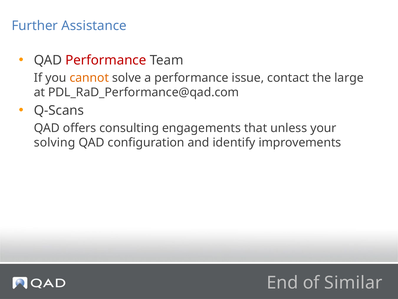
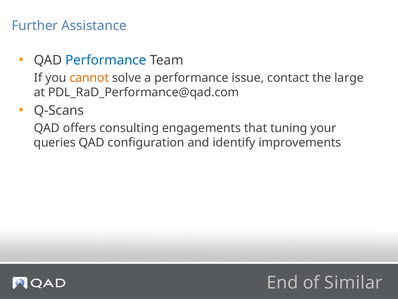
Performance at (106, 60) colour: red -> blue
unless: unless -> tuning
solving: solving -> queries
